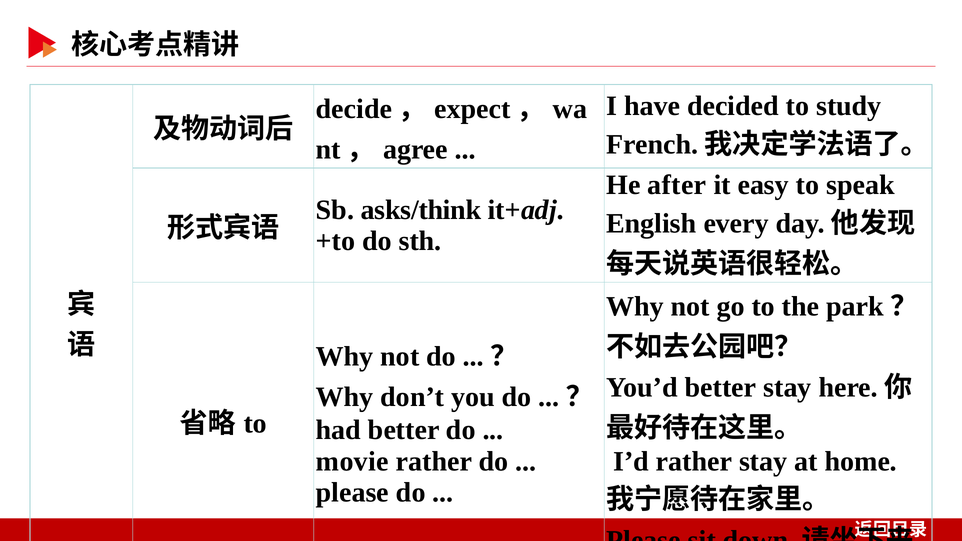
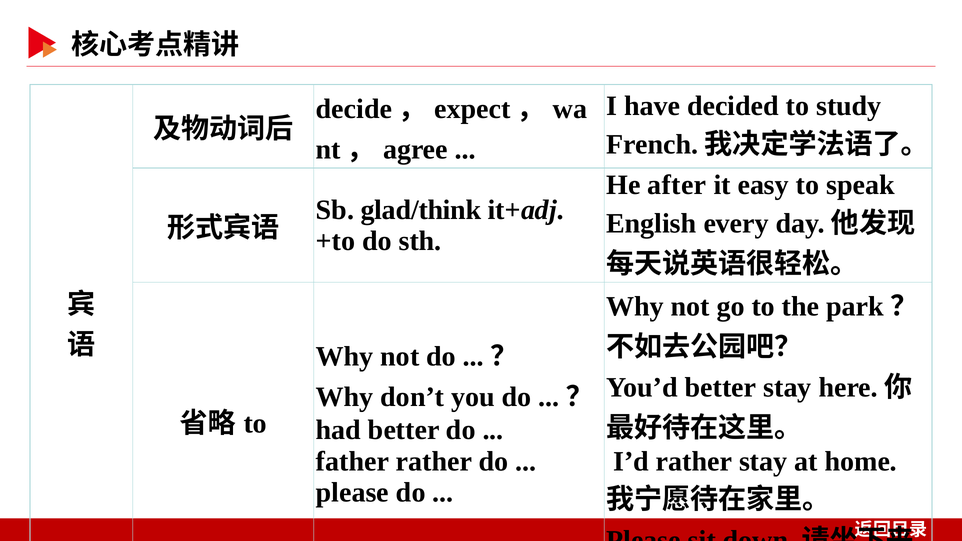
asks/think: asks/think -> glad/think
movie: movie -> father
